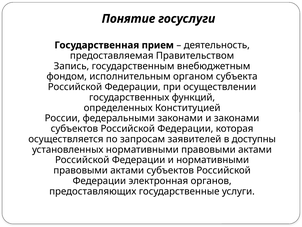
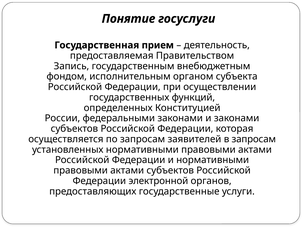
в доступны: доступны -> запросам
электронная: электронная -> электронной
